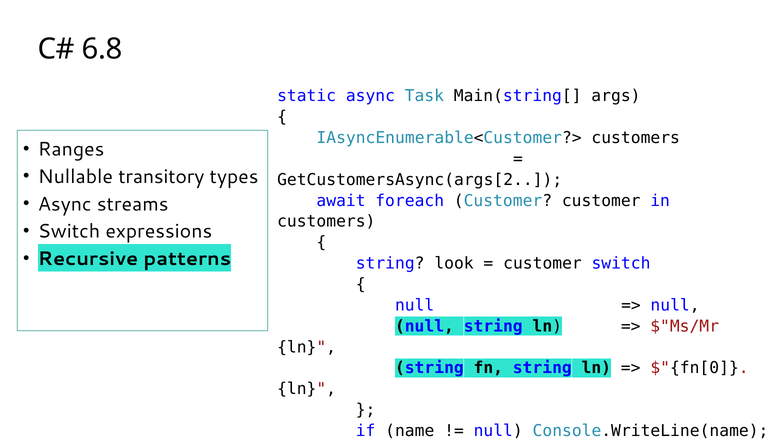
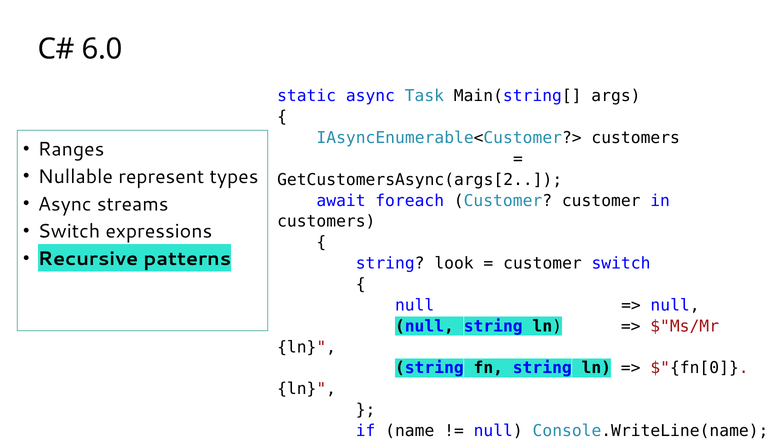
6.8: 6.8 -> 6.0
transitory: transitory -> represent
